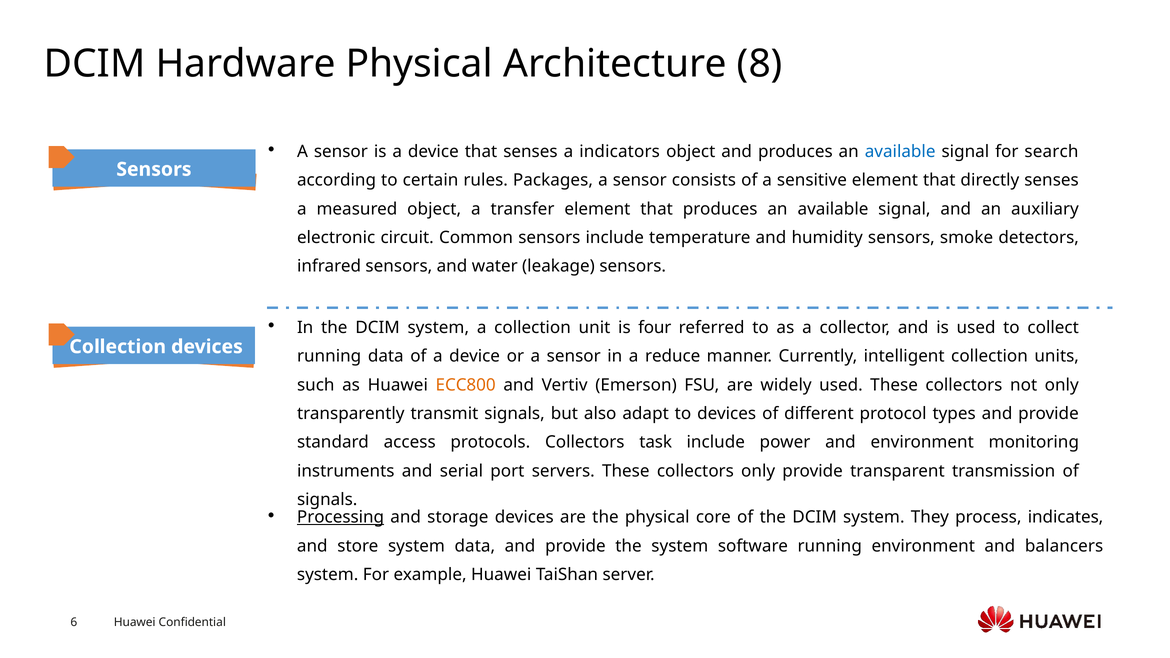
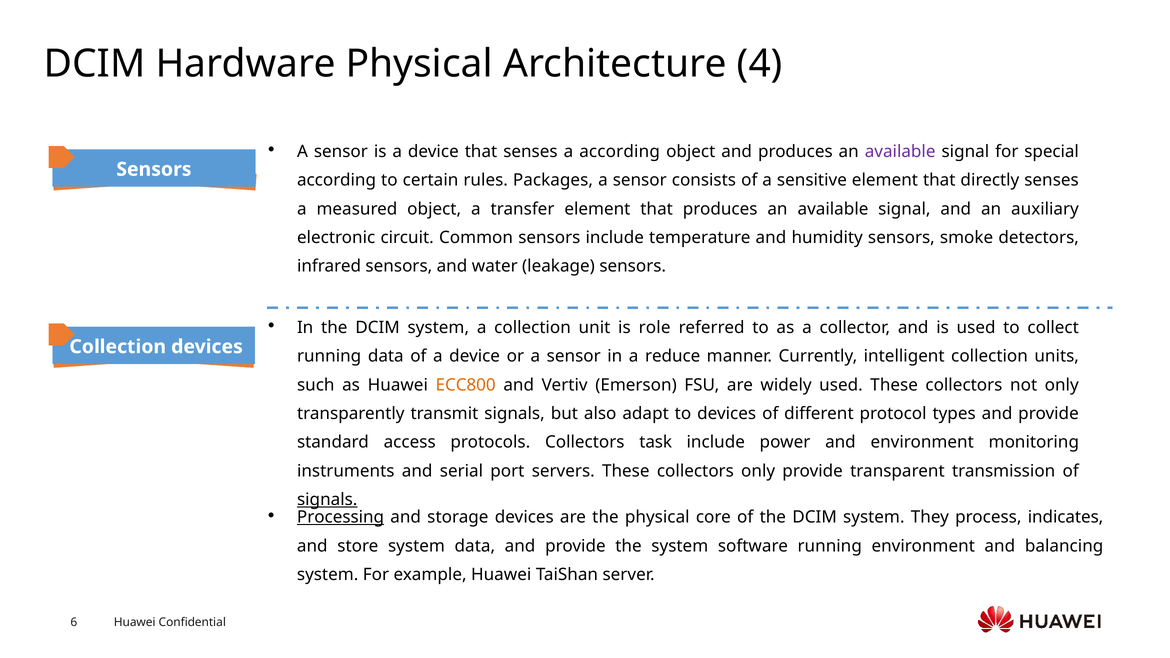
8: 8 -> 4
a indicators: indicators -> according
available at (900, 152) colour: blue -> purple
search: search -> special
four: four -> role
signals at (327, 500) underline: none -> present
balancers: balancers -> balancing
